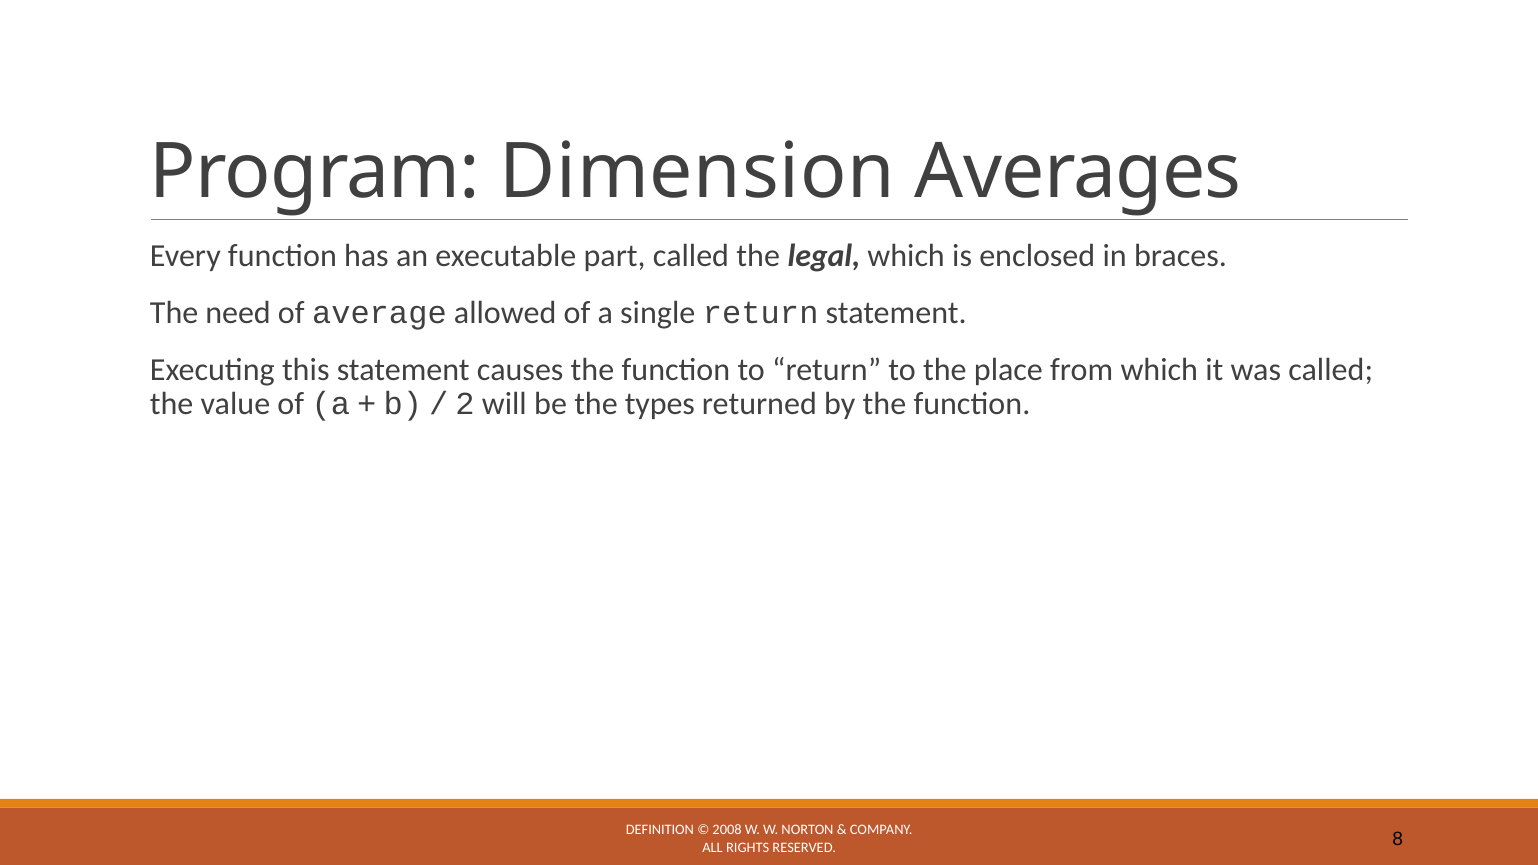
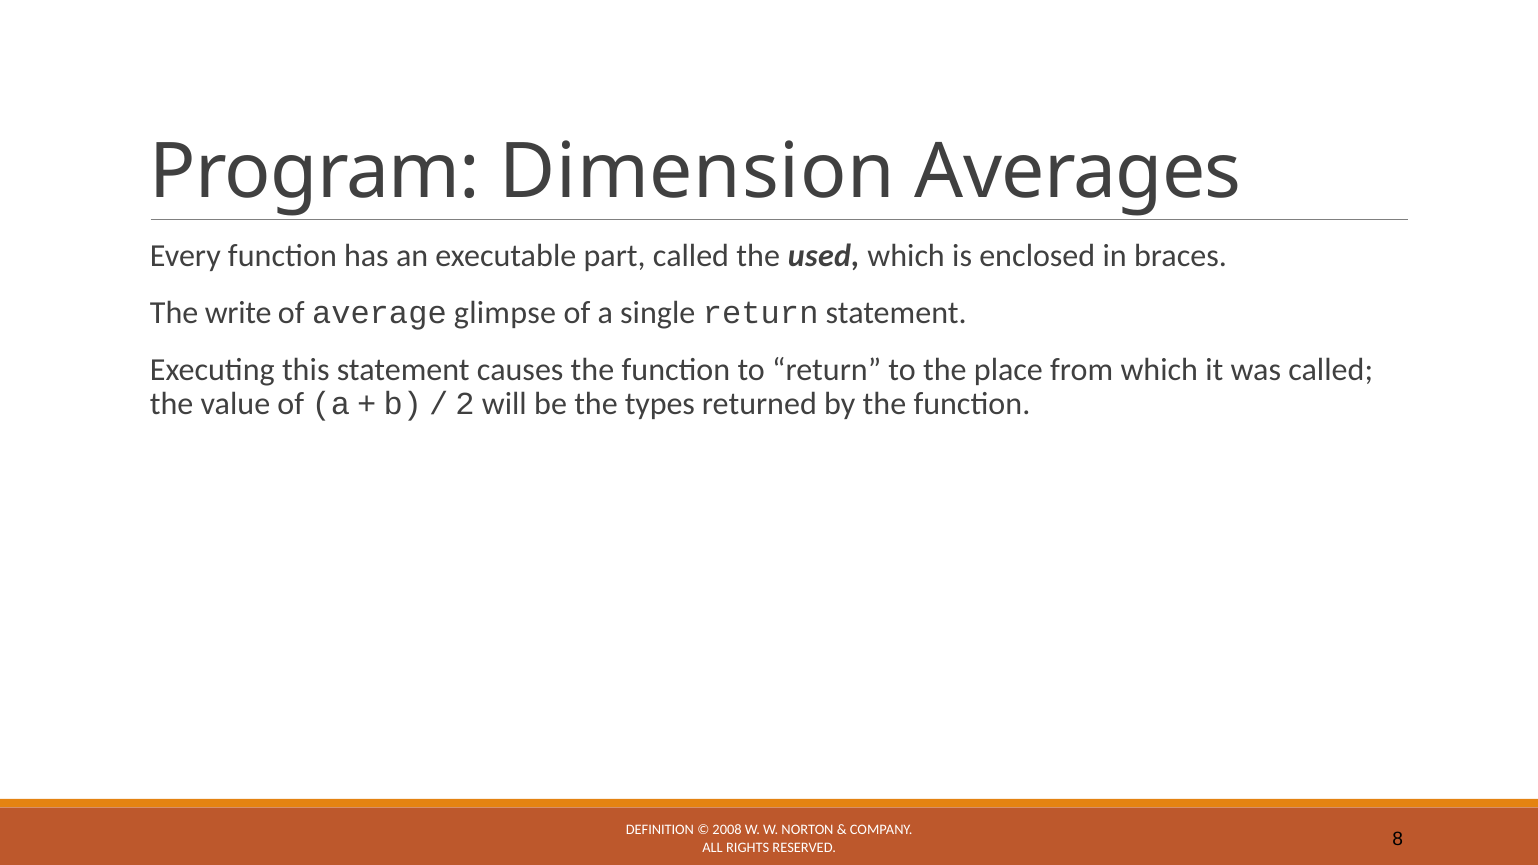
legal: legal -> used
need: need -> write
allowed: allowed -> glimpse
